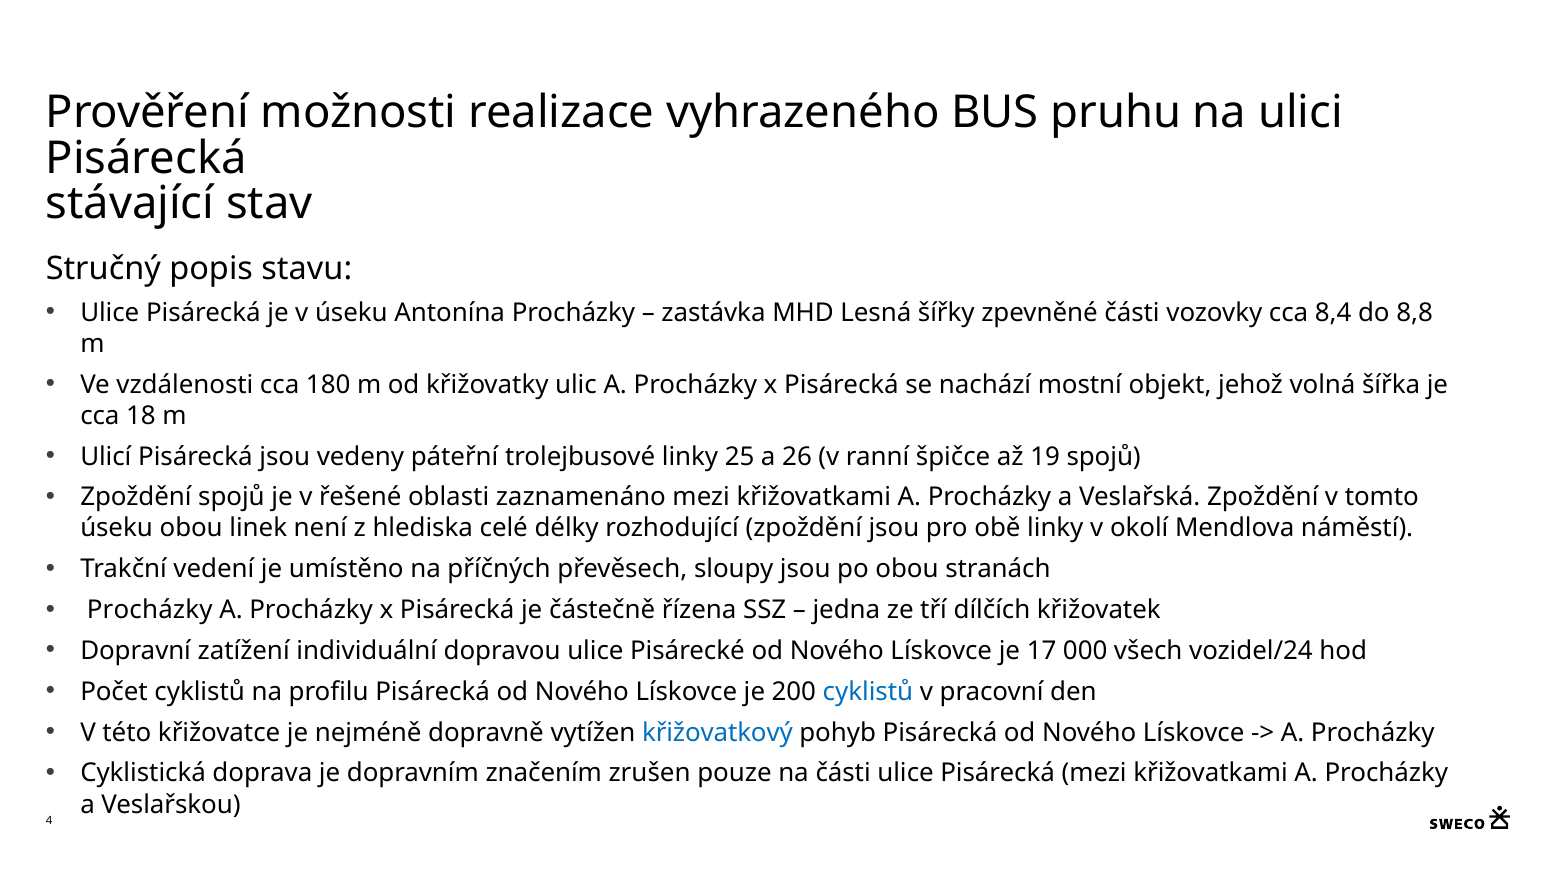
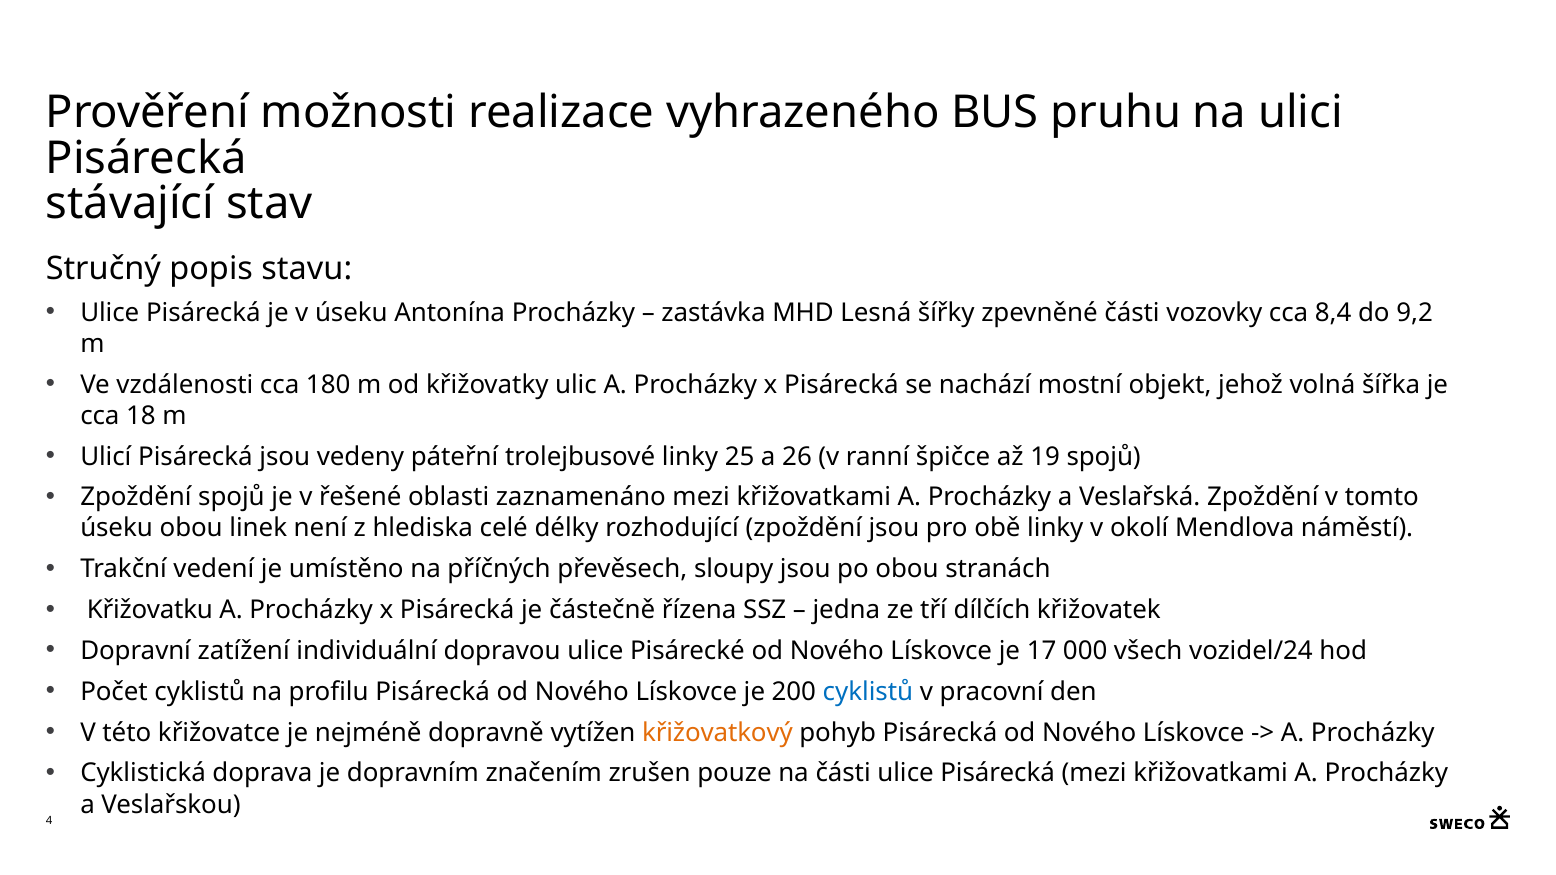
8,8: 8,8 -> 9,2
Procházky at (150, 610): Procházky -> Křižovatku
křižovatkový colour: blue -> orange
